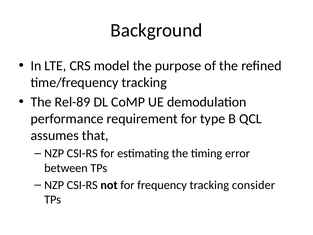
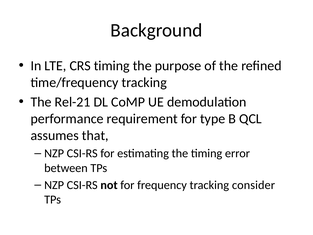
CRS model: model -> timing
Rel-89: Rel-89 -> Rel-21
